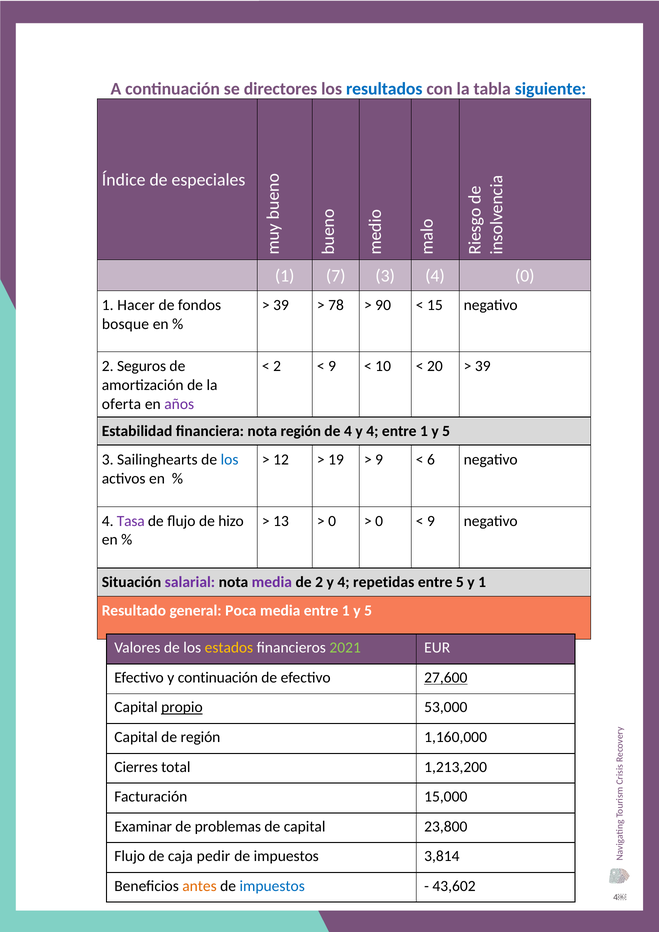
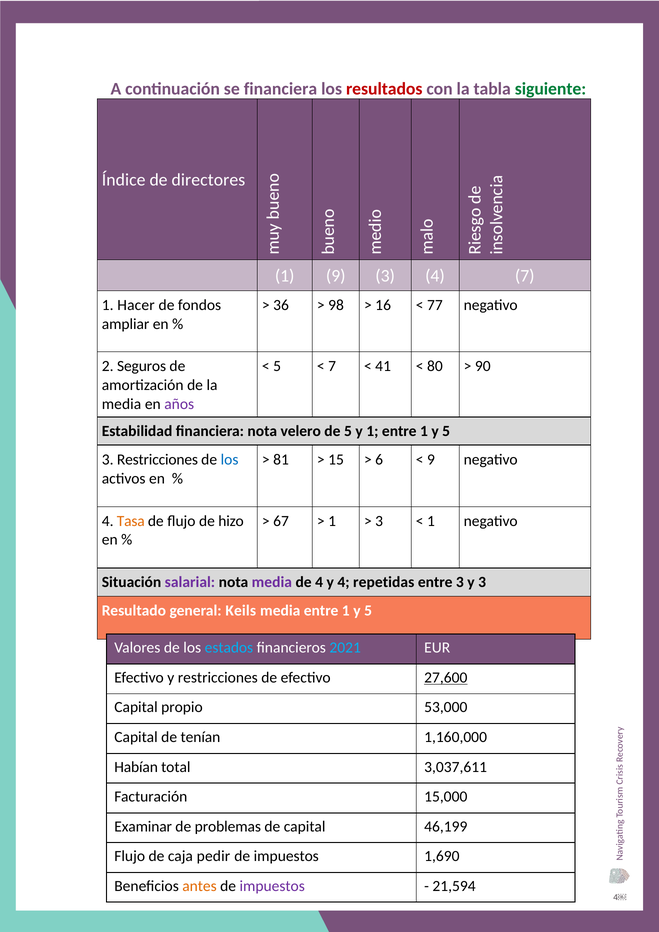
se directores: directores -> financiera
resultados colour: blue -> red
siguiente colour: blue -> green
especiales: especiales -> directores
1 7: 7 -> 9
4 0: 0 -> 7
39 at (281, 305): 39 -> 36
78: 78 -> 98
90: 90 -> 16
15: 15 -> 77
bosque: bosque -> ampliar
2 at (277, 366): 2 -> 5
9 at (332, 366): 9 -> 7
10: 10 -> 41
20: 20 -> 80
39 at (483, 366): 39 -> 90
oferta at (121, 404): oferta -> media
nota región: región -> velero
de 4: 4 -> 5
4 at (372, 431): 4 -> 1
3 Sailinghearts: Sailinghearts -> Restricciones
12: 12 -> 81
19: 19 -> 15
9 at (379, 460): 9 -> 6
6 at (431, 460): 6 -> 9
Tasa colour: purple -> orange
13: 13 -> 67
0 at (332, 521): 0 -> 1
0 at (379, 521): 0 -> 3
9 at (431, 521): 9 -> 1
de 2: 2 -> 4
entre 5: 5 -> 3
y 1: 1 -> 3
general Poca: Poca -> Keils
estados colour: yellow -> light blue
2021 colour: light green -> light blue
y continuación: continuación -> restricciones
propio underline: present -> none
de región: región -> tenían
Cierres: Cierres -> Habían
1,213,200: 1,213,200 -> 3,037,611
23,800: 23,800 -> 46,199
3,814: 3,814 -> 1,690
impuestos at (272, 886) colour: blue -> purple
43,602: 43,602 -> 21,594
